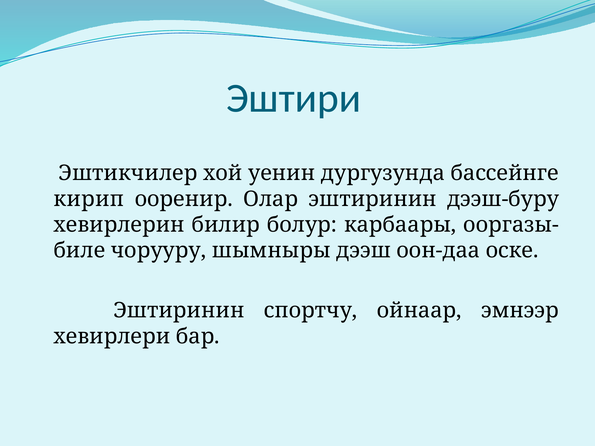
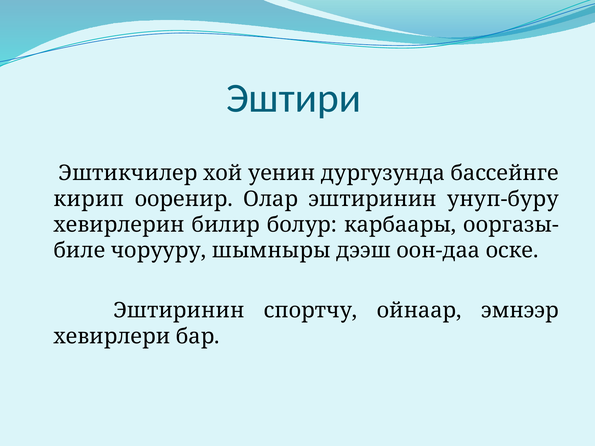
дээш-буру: дээш-буру -> унуп-буру
